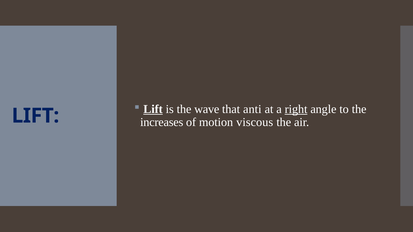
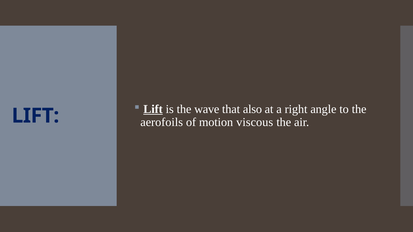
anti: anti -> also
right underline: present -> none
increases: increases -> aerofoils
